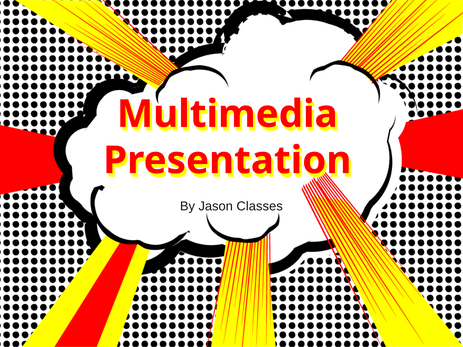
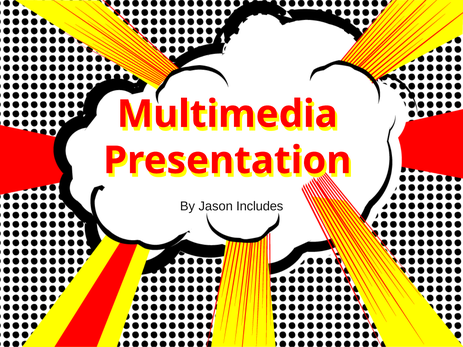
Classes: Classes -> Includes
